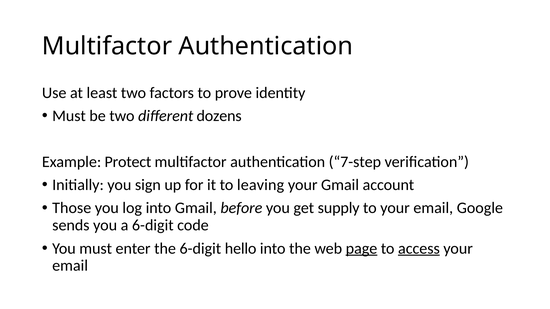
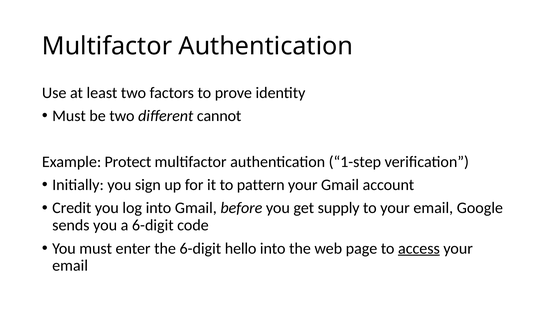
dozens: dozens -> cannot
7-step: 7-step -> 1-step
leaving: leaving -> pattern
Those: Those -> Credit
page underline: present -> none
